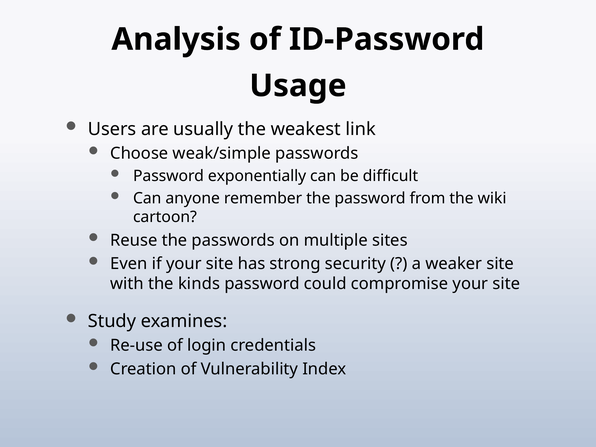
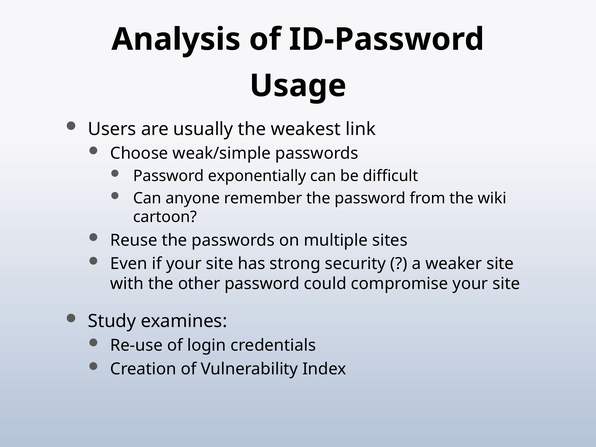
kinds: kinds -> other
